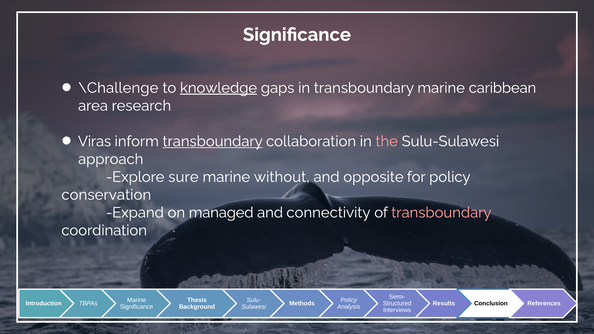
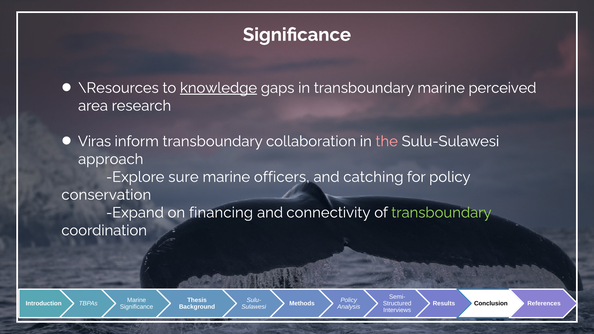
\Challenge: \Challenge -> \Resources
caribbean: caribbean -> perceived
transboundary at (213, 141) underline: present -> none
without: without -> officers
opposite: opposite -> catching
managed: managed -> financing
transboundary at (441, 213) colour: pink -> light green
